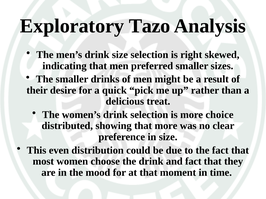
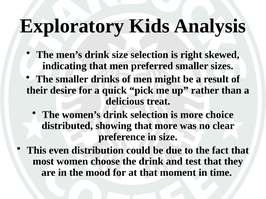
Tazo: Tazo -> Kids
and fact: fact -> test
